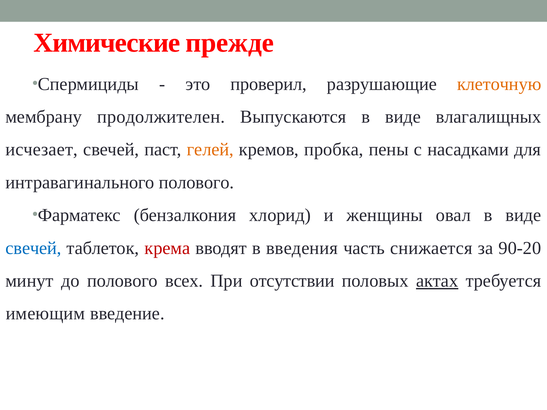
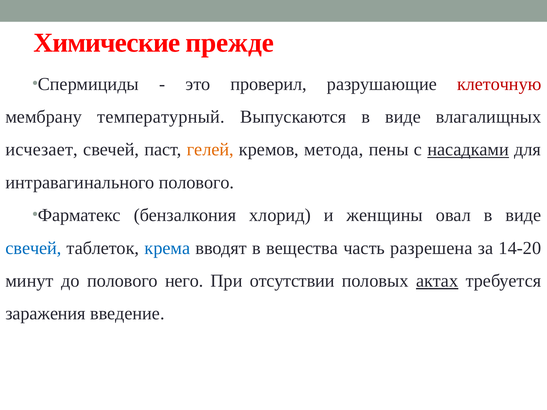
клеточную colour: orange -> red
продолжителен: продолжителен -> температурный
пробка: пробка -> метода
насадками underline: none -> present
крема colour: red -> blue
введения: введения -> вещества
снижается: снижается -> разрешена
90-20: 90-20 -> 14-20
всех: всех -> него
имеющим: имеющим -> заражения
